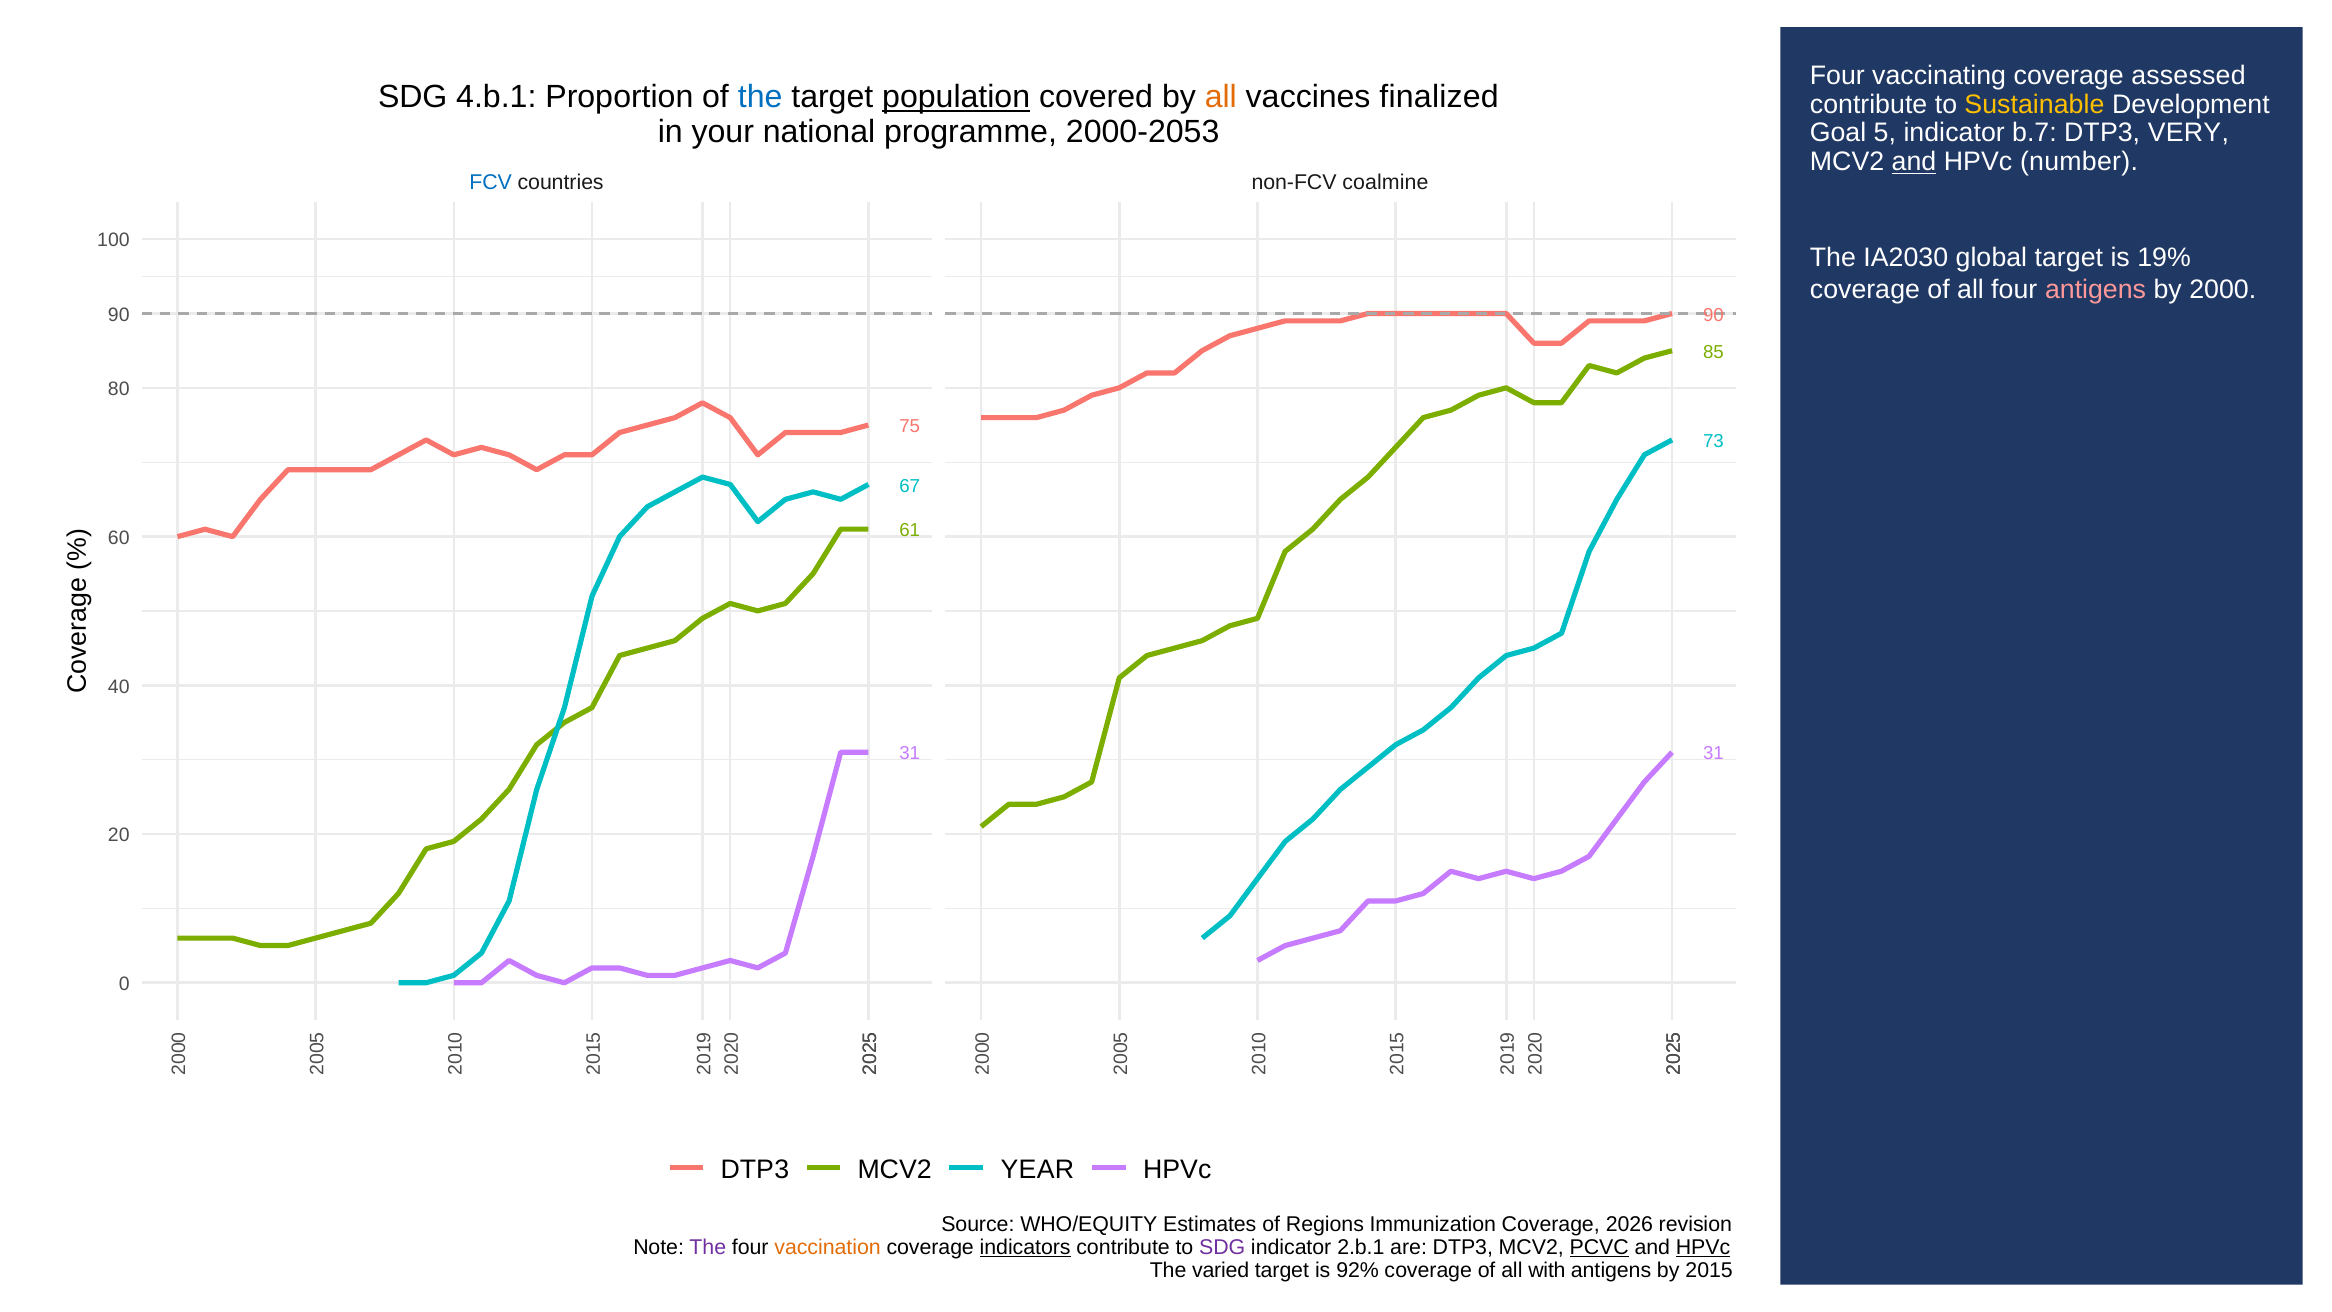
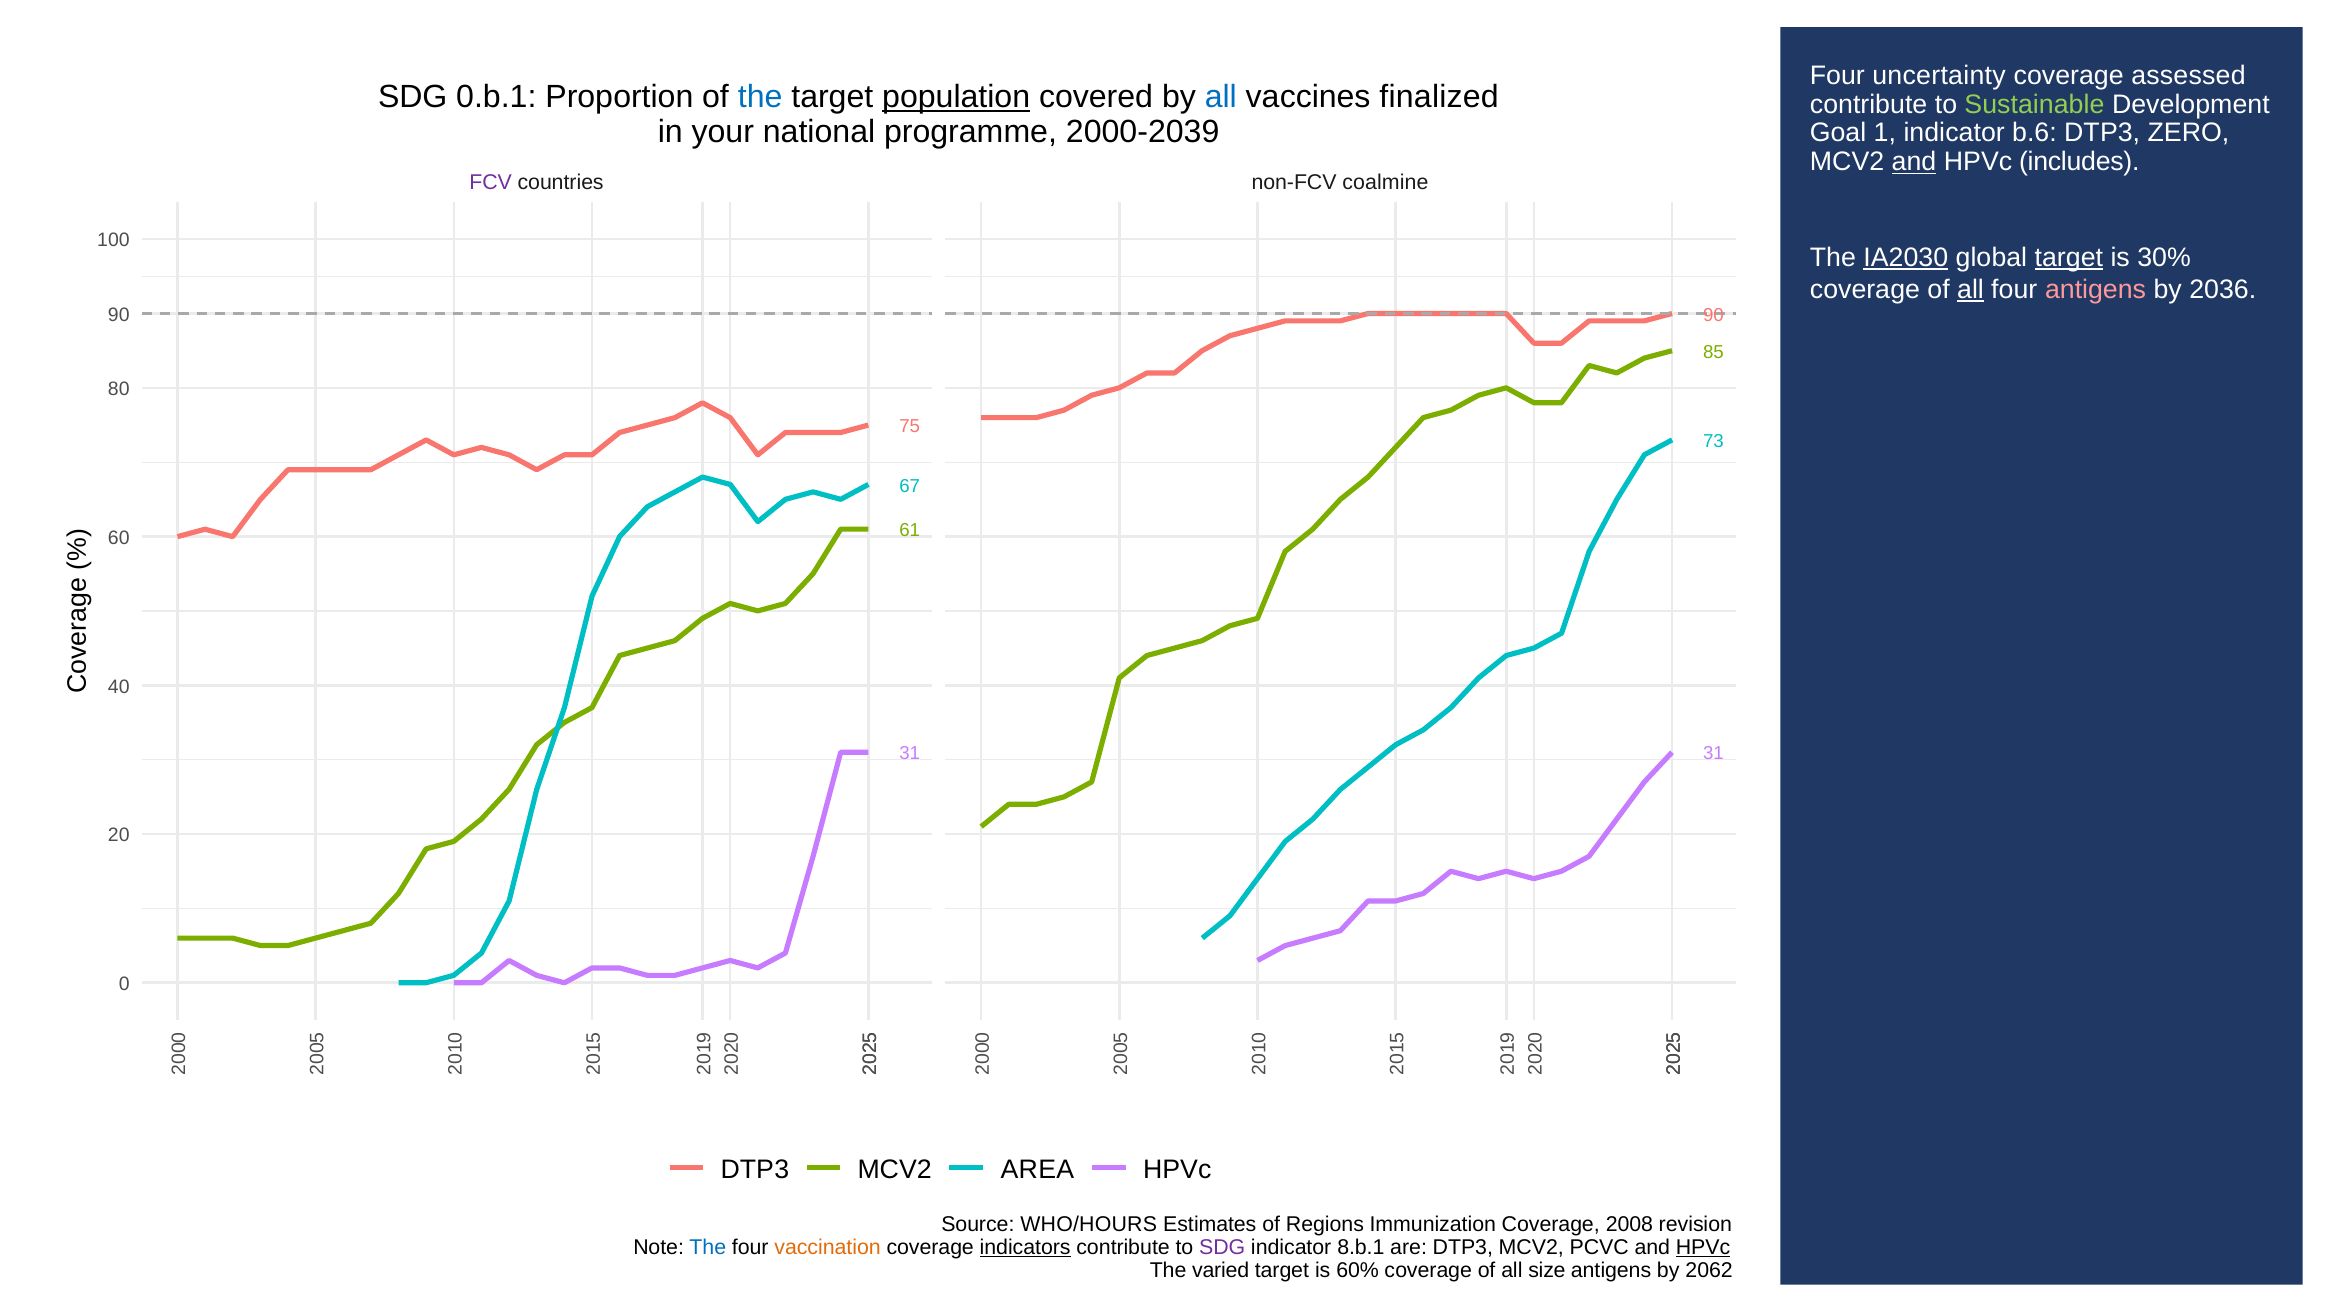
vaccinating: vaccinating -> uncertainty
4.b.1: 4.b.1 -> 0.b.1
all at (1221, 97) colour: orange -> blue
Sustainable colour: yellow -> light green
2000-2053: 2000-2053 -> 2000-2039
Goal 5: 5 -> 1
b.7: b.7 -> b.6
VERY: VERY -> ZERO
number: number -> includes
FCV colour: blue -> purple
IA2030 underline: none -> present
target at (2069, 258) underline: none -> present
19%: 19% -> 30%
all at (1971, 290) underline: none -> present
2000: 2000 -> 2036
YEAR: YEAR -> AREA
WHO/EQUITY: WHO/EQUITY -> WHO/HOURS
2026: 2026 -> 2008
The at (708, 1247) colour: purple -> blue
2.b.1: 2.b.1 -> 8.b.1
PCVC underline: present -> none
92%: 92% -> 60%
with: with -> size
2015: 2015 -> 2062
